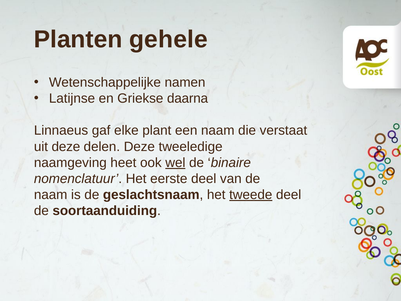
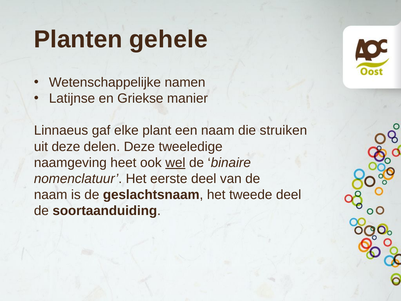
daarna: daarna -> manier
verstaat: verstaat -> struiken
tweede underline: present -> none
